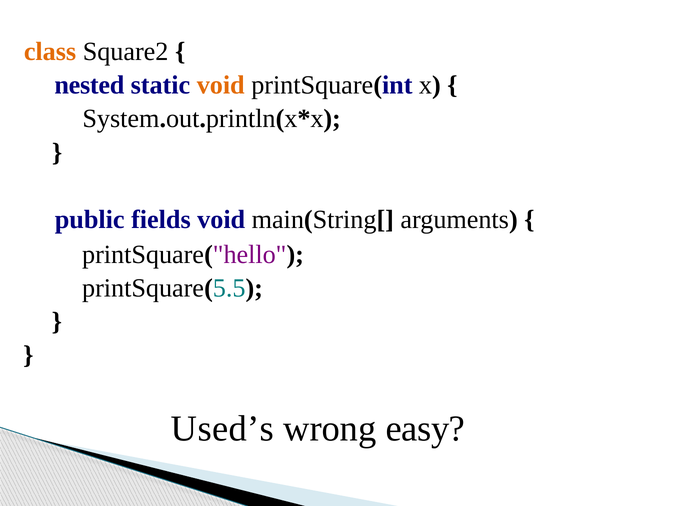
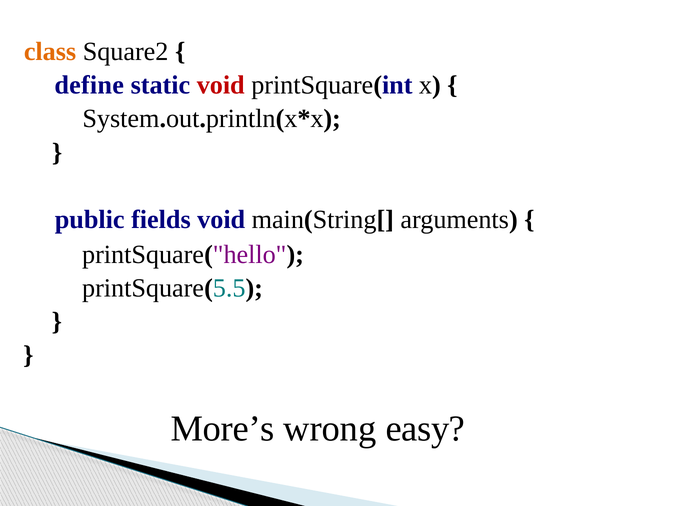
nested: nested -> define
void at (221, 85) colour: orange -> red
Used’s: Used’s -> More’s
